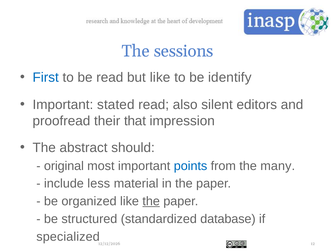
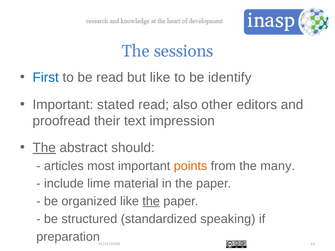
silent: silent -> other
that: that -> text
The at (44, 148) underline: none -> present
original: original -> articles
points colour: blue -> orange
less: less -> lime
database: database -> speaking
specialized: specialized -> preparation
